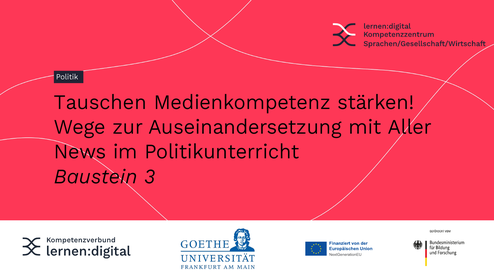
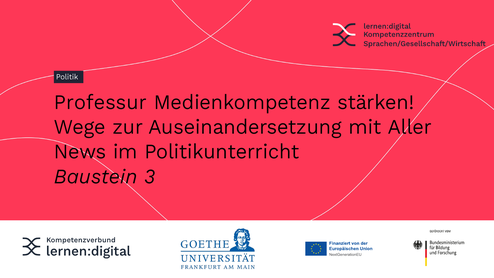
Tauschen: Tauschen -> Professur
